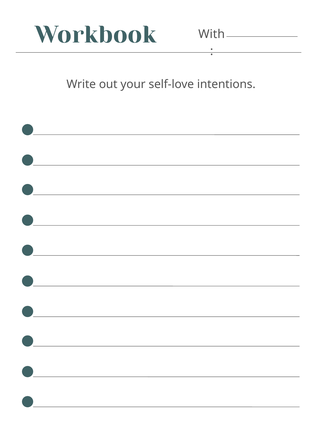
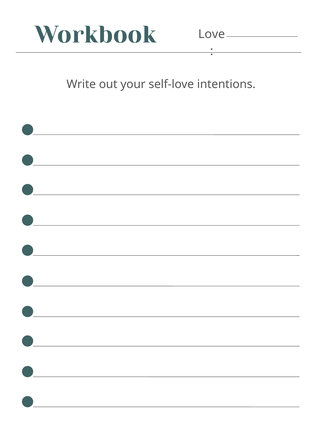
With: With -> Love
